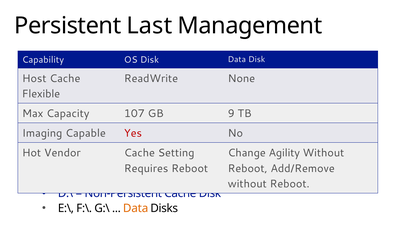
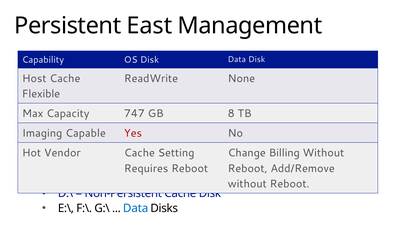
Last: Last -> East
107: 107 -> 747
9: 9 -> 8
Agility: Agility -> Billing
Data at (136, 208) colour: orange -> blue
